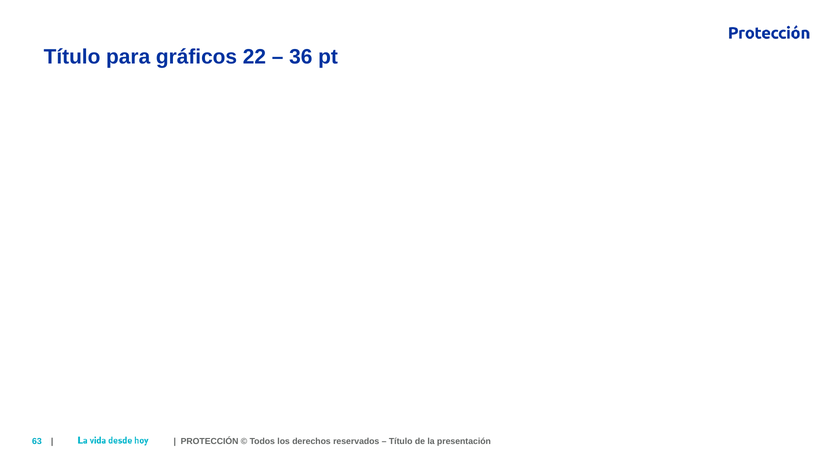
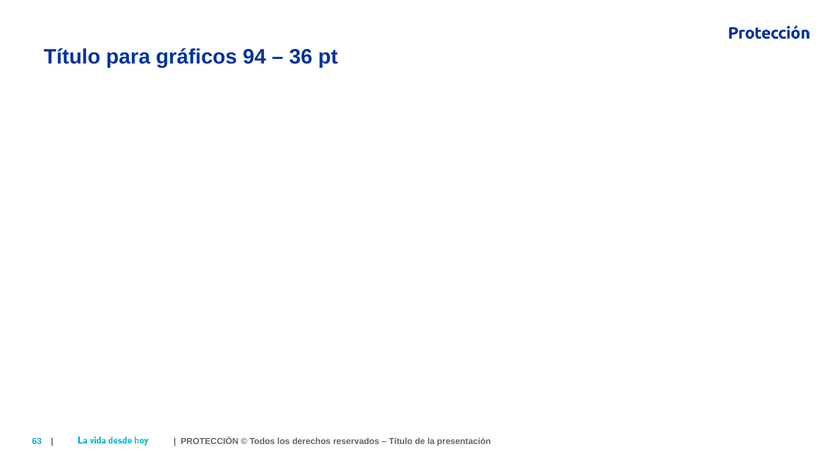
22: 22 -> 94
